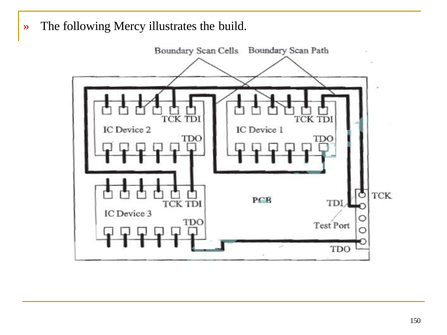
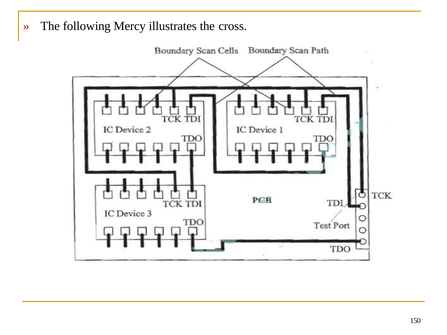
build: build -> cross
